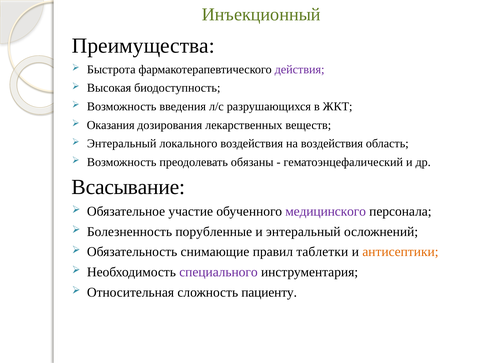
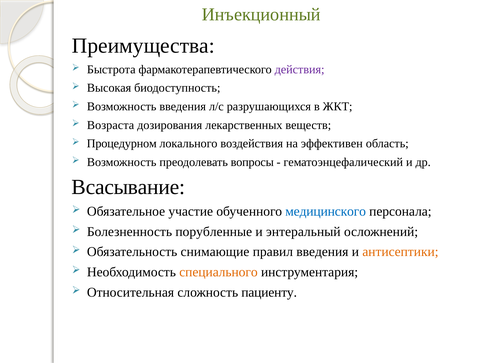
Оказания: Оказания -> Возраста
Энтеральный at (122, 144): Энтеральный -> Процедурном
на воздействия: воздействия -> эффективен
обязаны: обязаны -> вопросы
медицинского colour: purple -> blue
правил таблетки: таблетки -> введения
специального colour: purple -> orange
